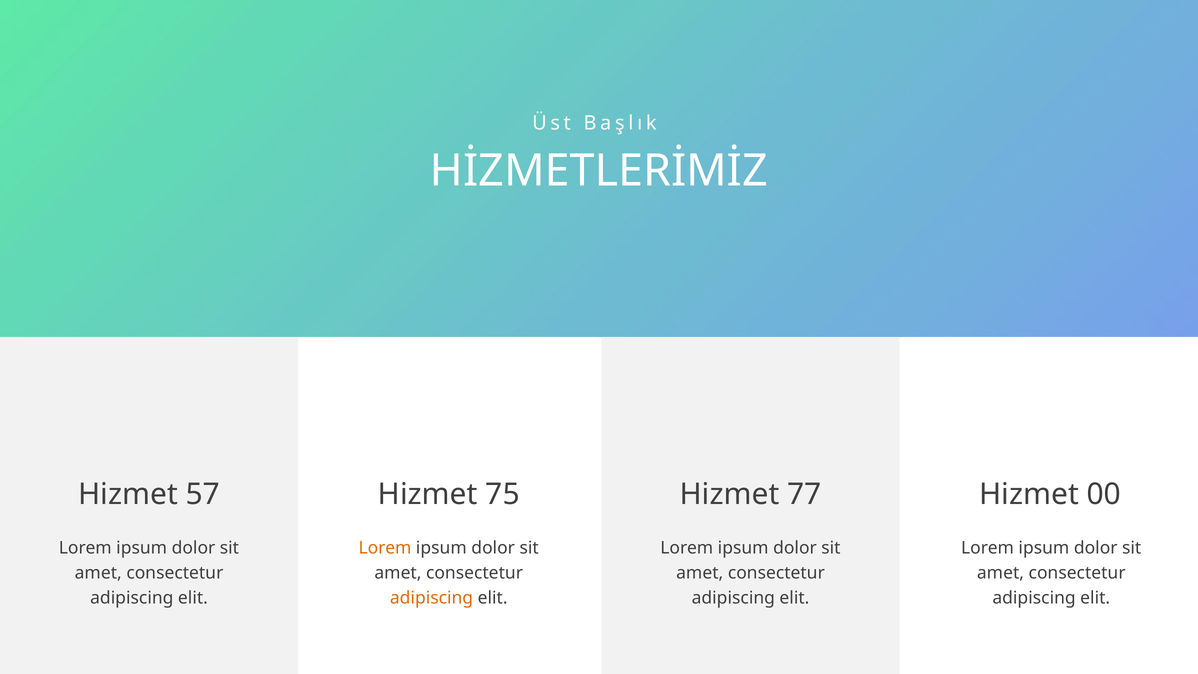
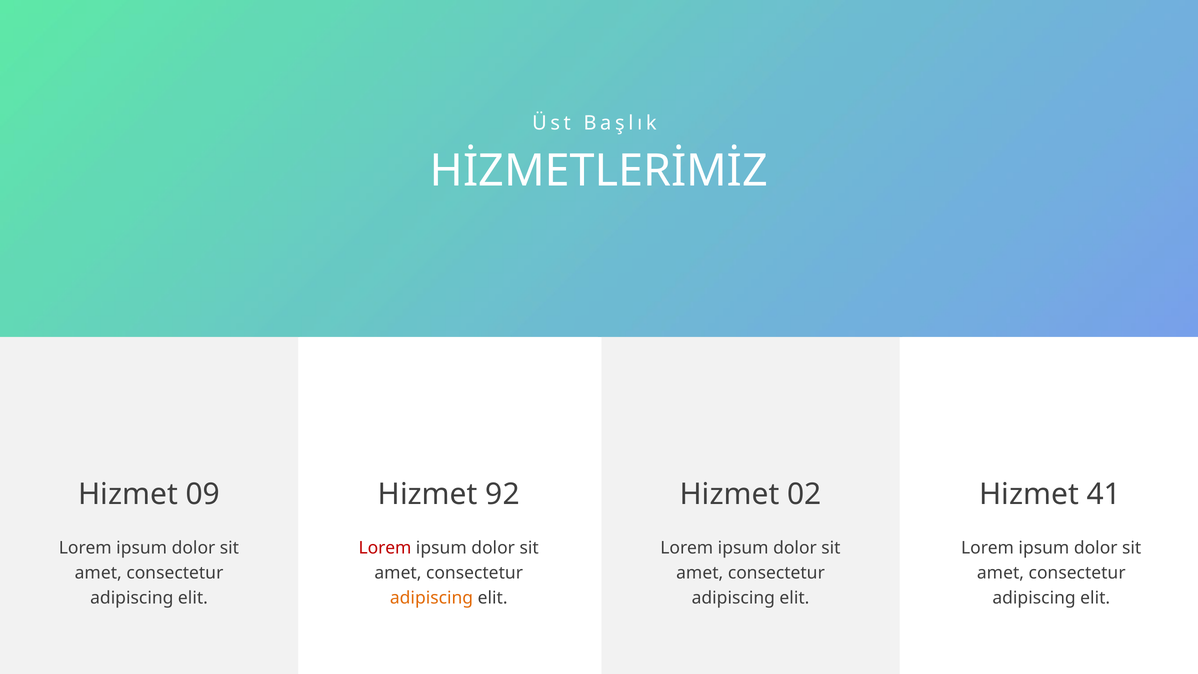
57: 57 -> 09
75: 75 -> 92
77: 77 -> 02
00: 00 -> 41
Lorem at (385, 548) colour: orange -> red
